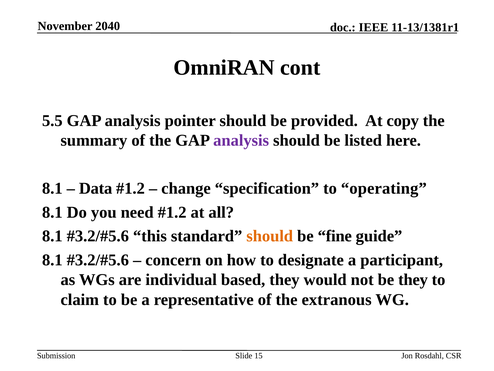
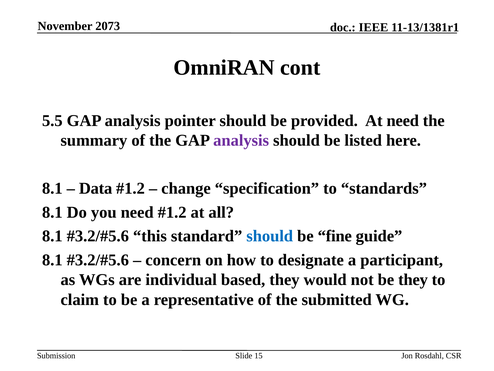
2040: 2040 -> 2073
At copy: copy -> need
operating: operating -> standards
should at (270, 236) colour: orange -> blue
extranous: extranous -> submitted
